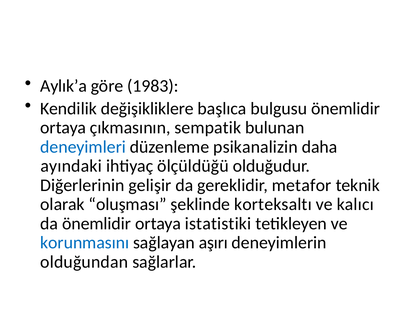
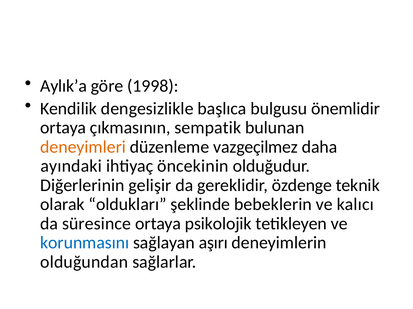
1983: 1983 -> 1998
değişikliklere: değişikliklere -> dengesizlikle
deneyimleri colour: blue -> orange
psikanalizin: psikanalizin -> vazgeçilmez
ölçüldüğü: ölçüldüğü -> öncekinin
metafor: metafor -> özdenge
oluşması: oluşması -> oldukları
korteksaltı: korteksaltı -> bebeklerin
da önemlidir: önemlidir -> süresince
istatistiki: istatistiki -> psikolojik
